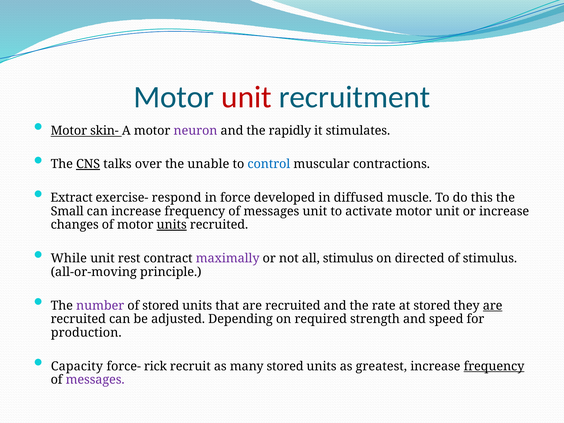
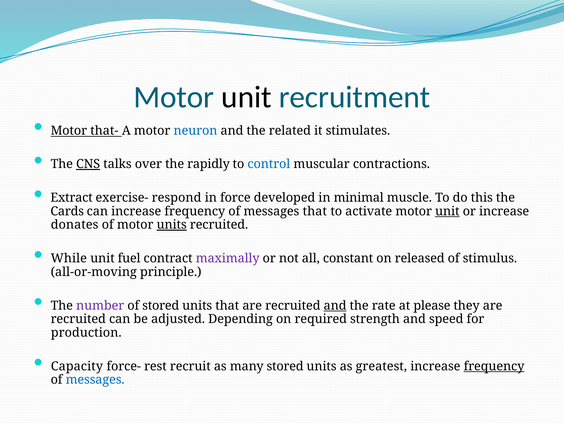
unit at (247, 97) colour: red -> black
skin-: skin- -> that-
neuron colour: purple -> blue
rapidly: rapidly -> related
unable: unable -> rapidly
diffused: diffused -> minimal
Small: Small -> Cards
messages unit: unit -> that
unit at (447, 211) underline: none -> present
changes: changes -> donates
rest: rest -> fuel
all stimulus: stimulus -> constant
directed: directed -> released
and at (335, 306) underline: none -> present
at stored: stored -> please
are at (493, 306) underline: present -> none
rick: rick -> rest
messages at (95, 380) colour: purple -> blue
